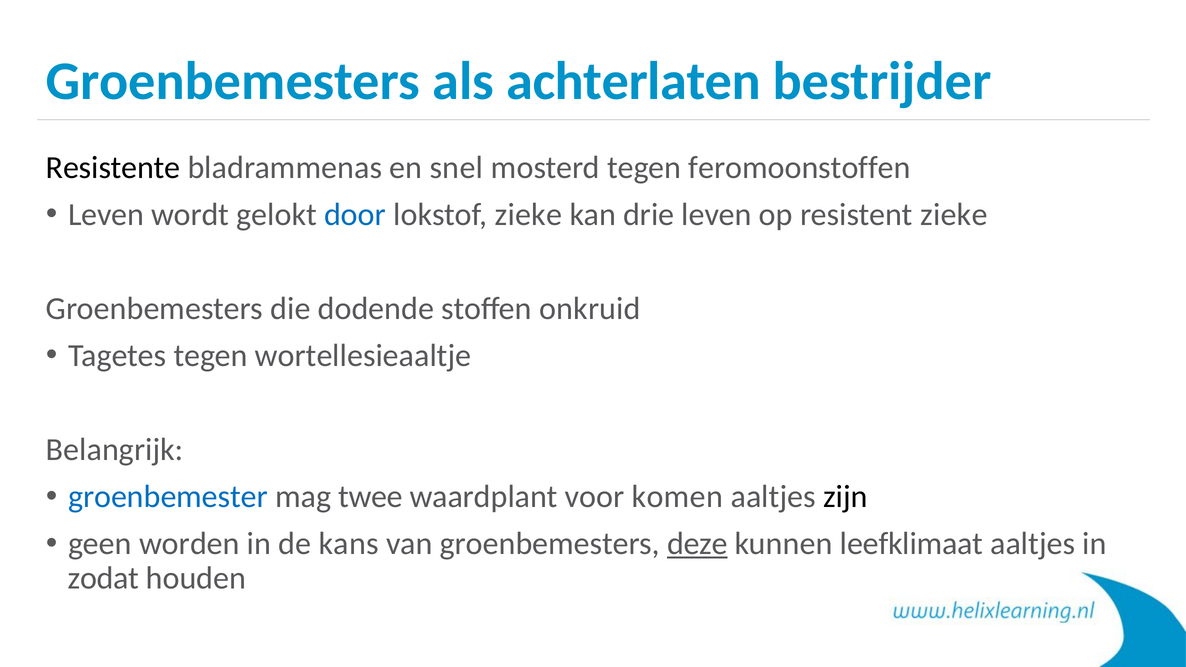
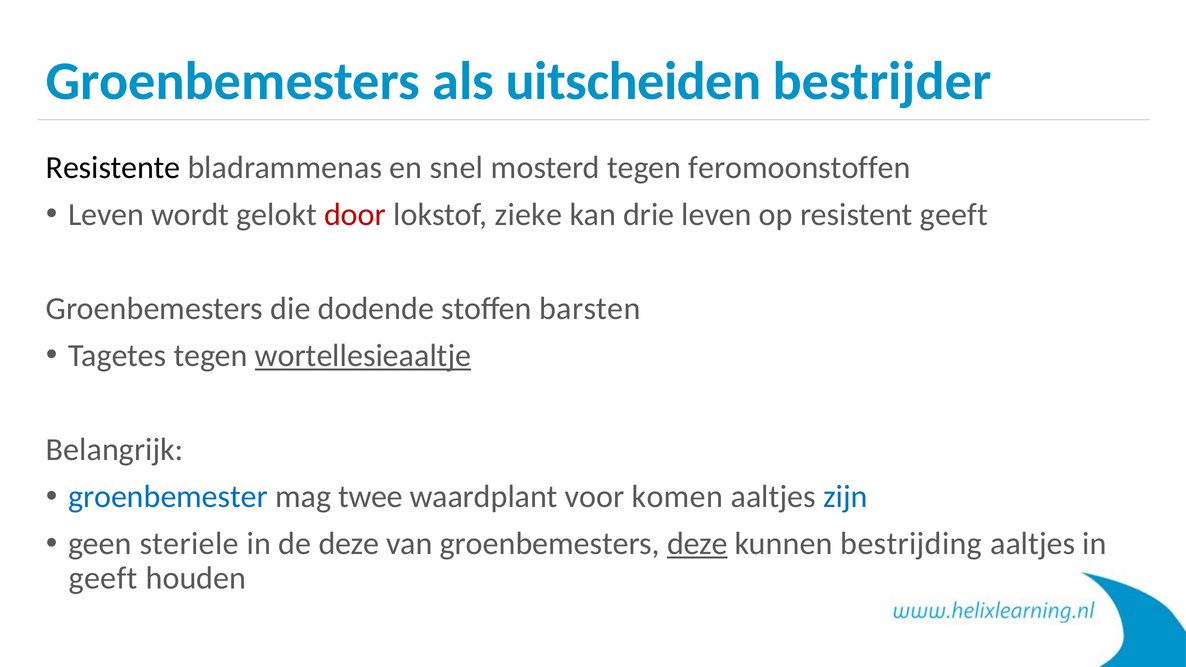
achterlaten: achterlaten -> uitscheiden
door colour: blue -> red
resistent zieke: zieke -> geeft
onkruid: onkruid -> barsten
wortellesieaaltje underline: none -> present
zijn colour: black -> blue
worden: worden -> steriele
de kans: kans -> deze
leefklimaat: leefklimaat -> bestrijding
zodat at (103, 578): zodat -> geeft
